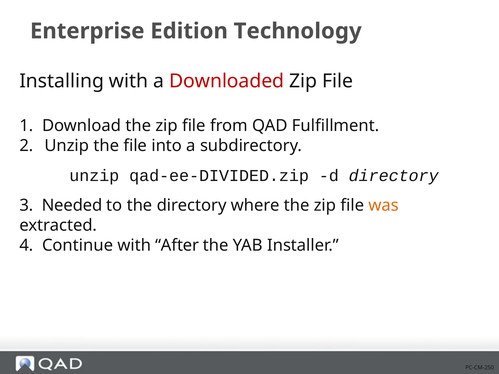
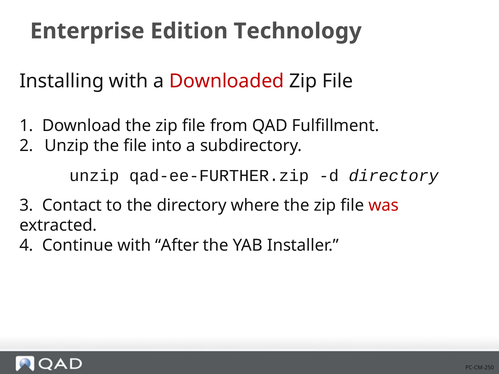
qad-ee-DIVIDED.zip: qad-ee-DIVIDED.zip -> qad-ee-FURTHER.zip
Needed: Needed -> Contact
was colour: orange -> red
